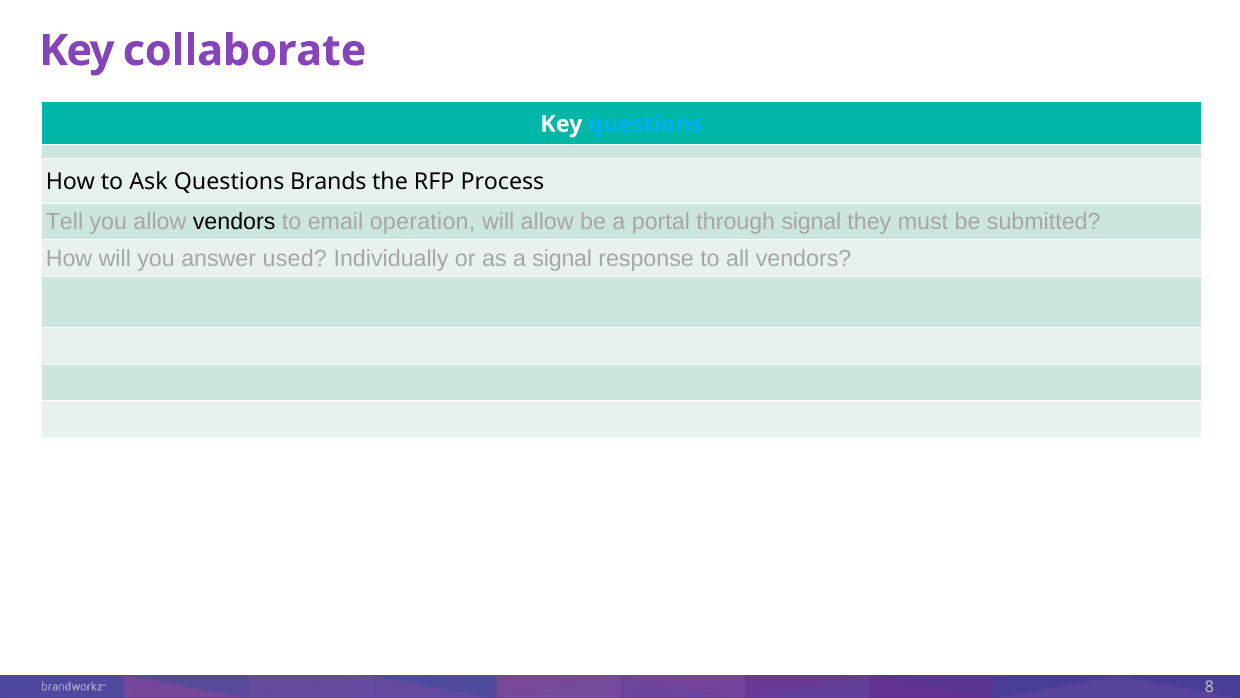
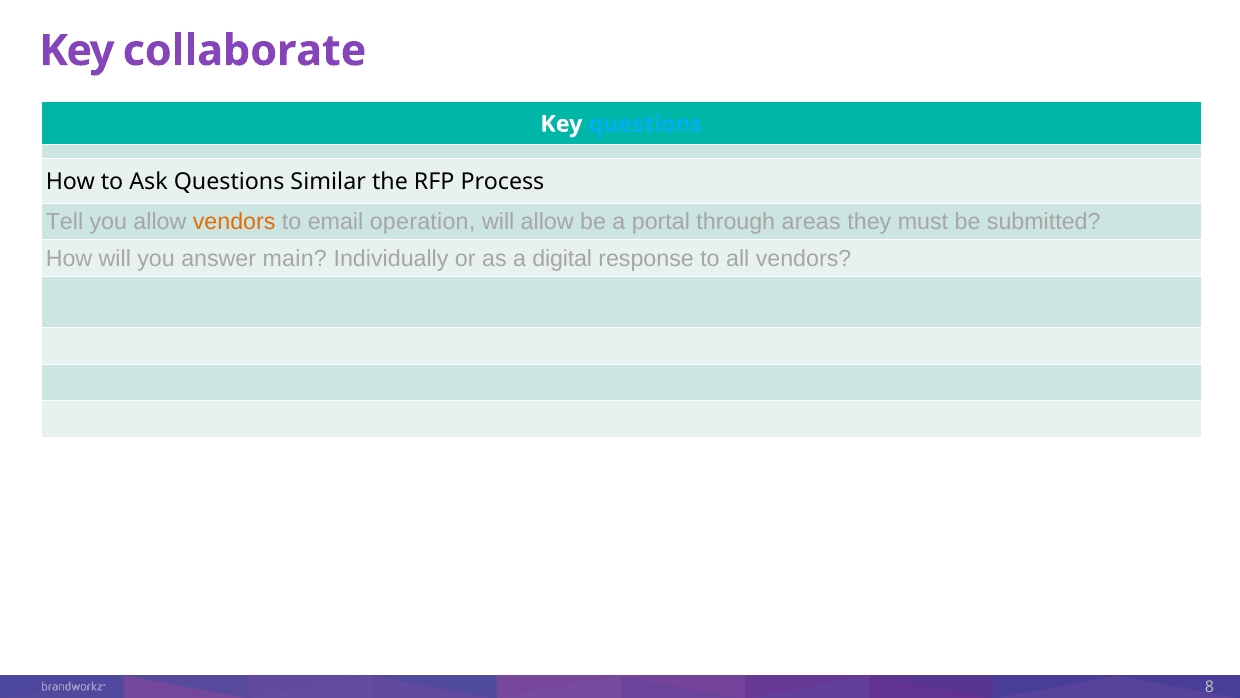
Brands: Brands -> Similar
vendors at (234, 222) colour: black -> orange
through signal: signal -> areas
used: used -> main
a signal: signal -> digital
